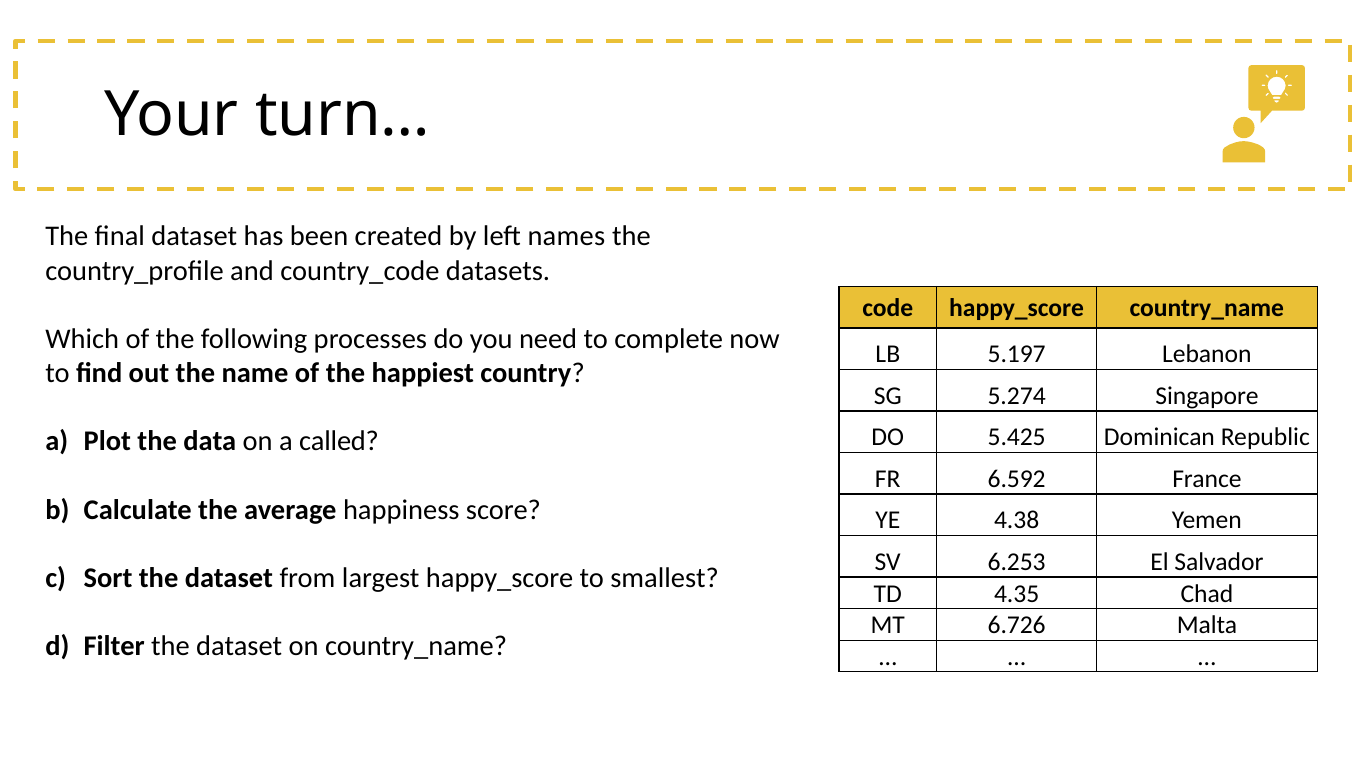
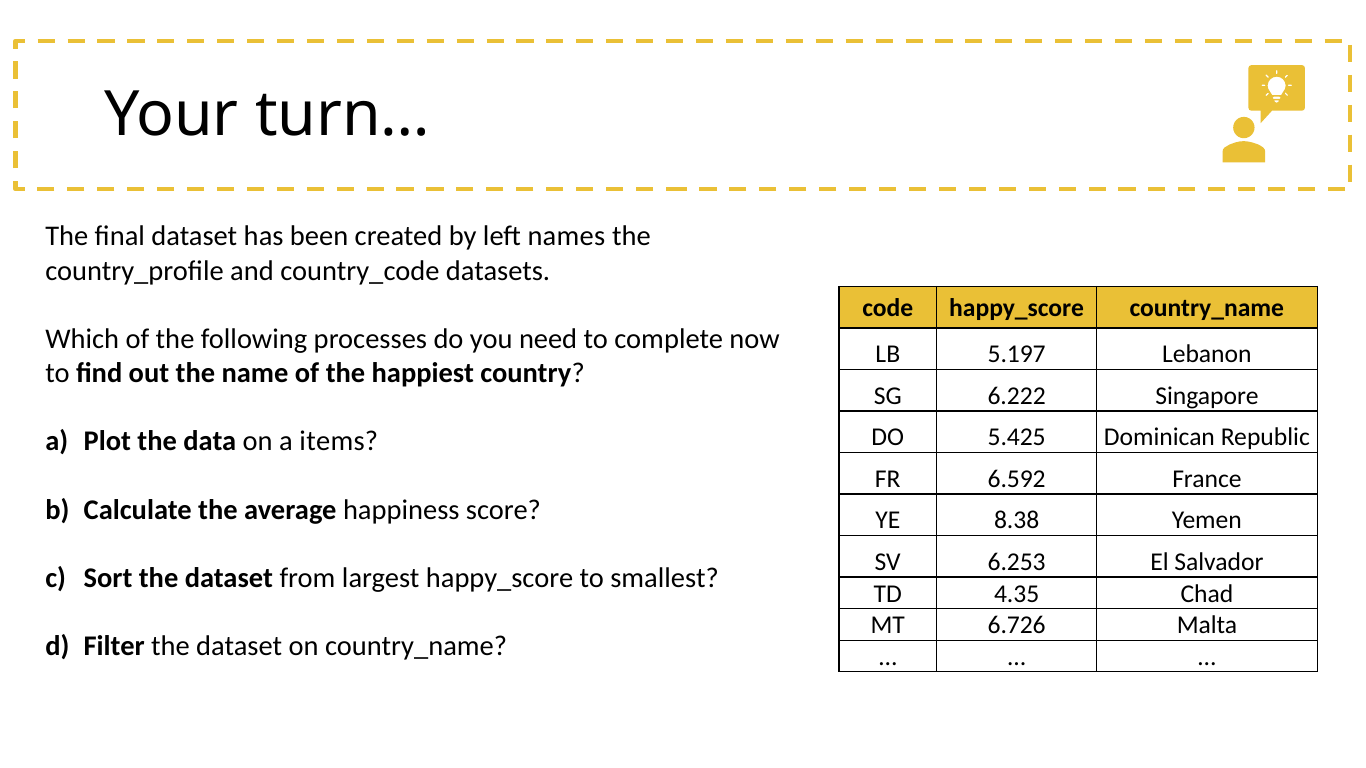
5.274: 5.274 -> 6.222
called: called -> items
4.38: 4.38 -> 8.38
